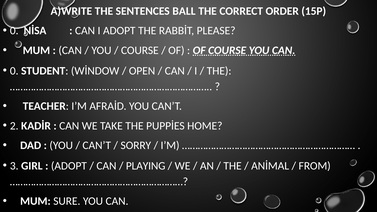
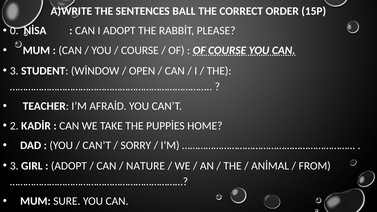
0 at (14, 71): 0 -> 3
PLAYING: PLAYING -> NATURE
